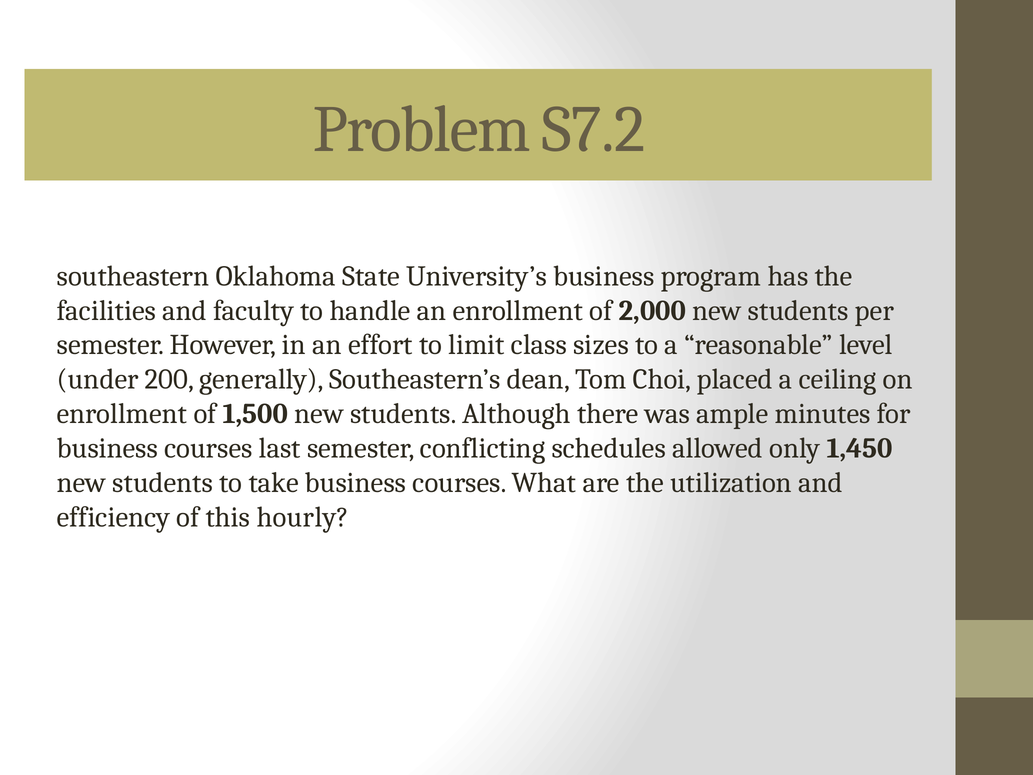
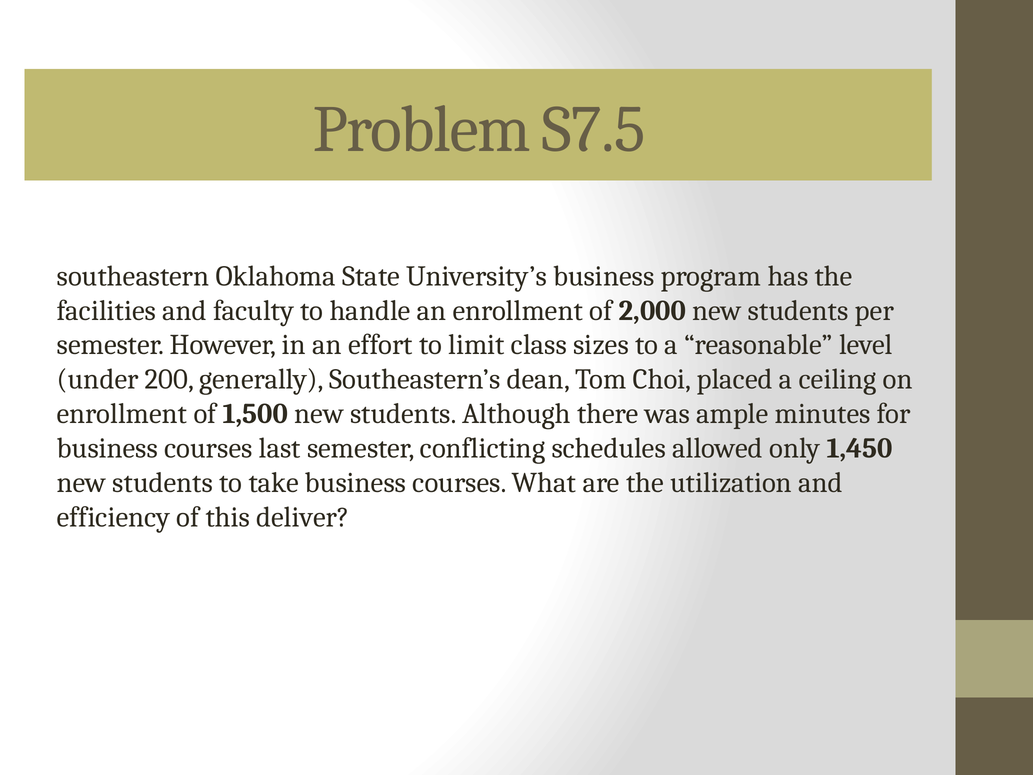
S7.2: S7.2 -> S7.5
hourly: hourly -> deliver
